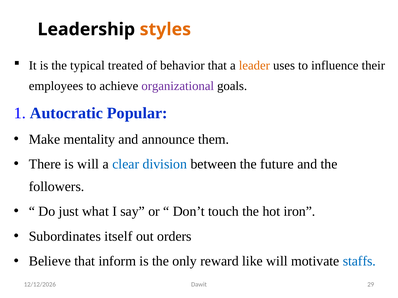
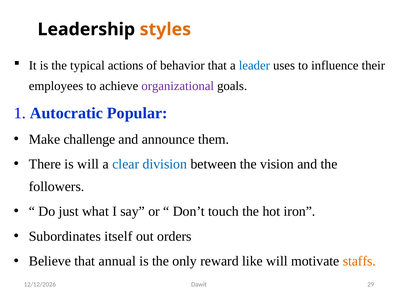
treated: treated -> actions
leader colour: orange -> blue
mentality: mentality -> challenge
future: future -> vision
inform: inform -> annual
staffs colour: blue -> orange
